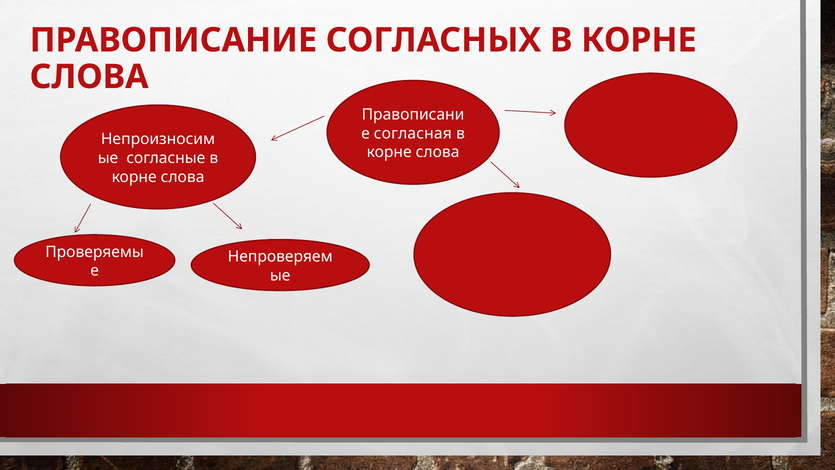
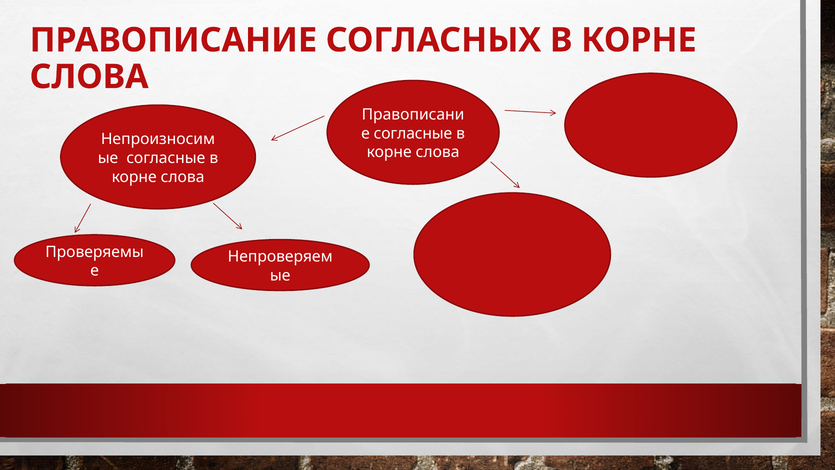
согласная at (413, 133): согласная -> согласные
